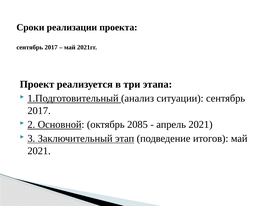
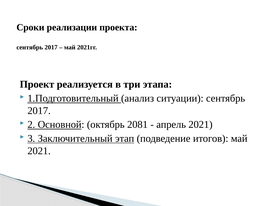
2085: 2085 -> 2081
